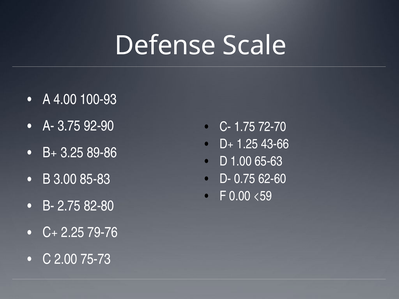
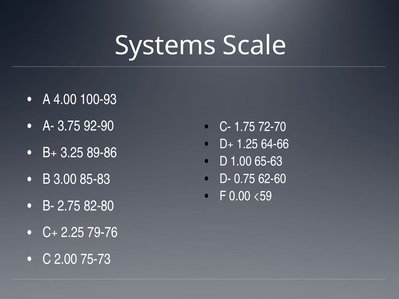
Defense: Defense -> Systems
43-66: 43-66 -> 64-66
